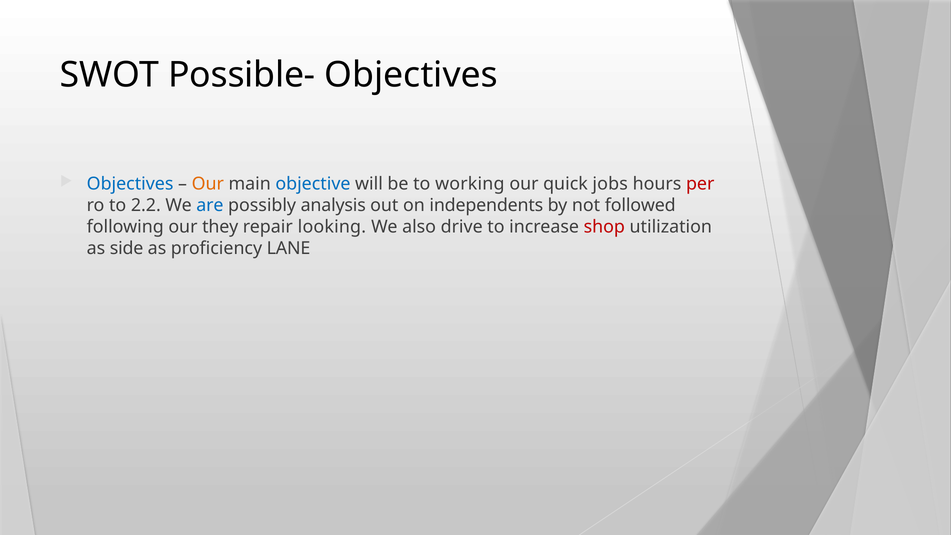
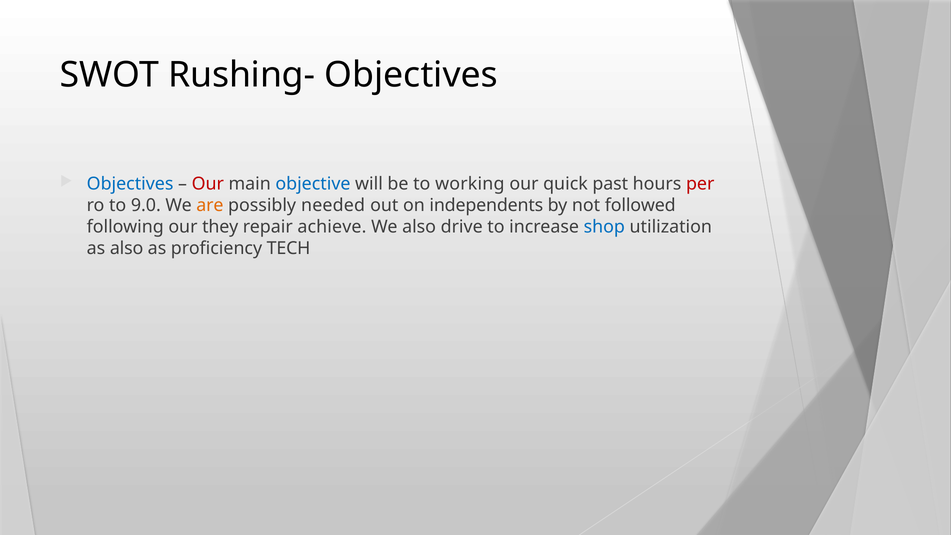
Possible-: Possible- -> Rushing-
Our at (208, 184) colour: orange -> red
jobs: jobs -> past
2.2: 2.2 -> 9.0
are colour: blue -> orange
analysis: analysis -> needed
looking: looking -> achieve
shop colour: red -> blue
as side: side -> also
LANE: LANE -> TECH
